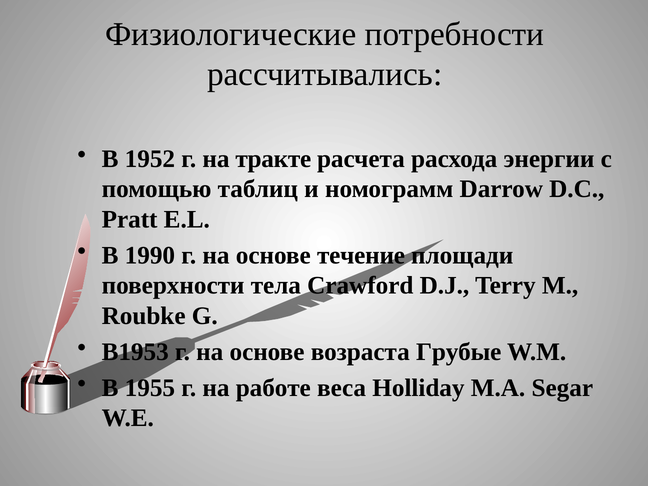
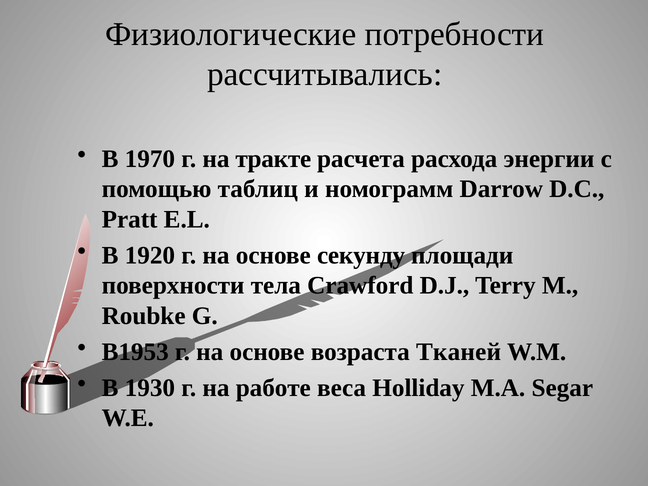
1952: 1952 -> 1970
1990: 1990 -> 1920
течение: течение -> секунду
Грубые: Грубые -> Тканей
1955: 1955 -> 1930
